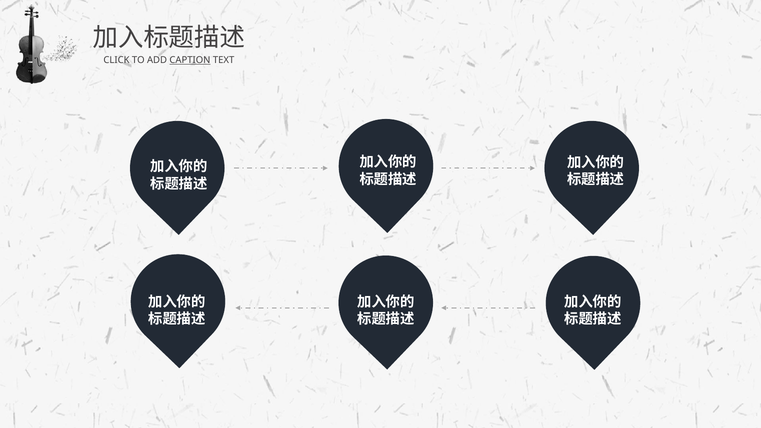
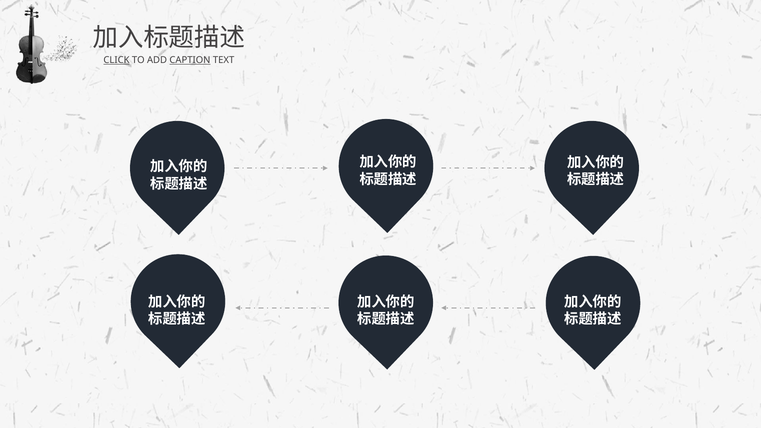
CLICK underline: none -> present
